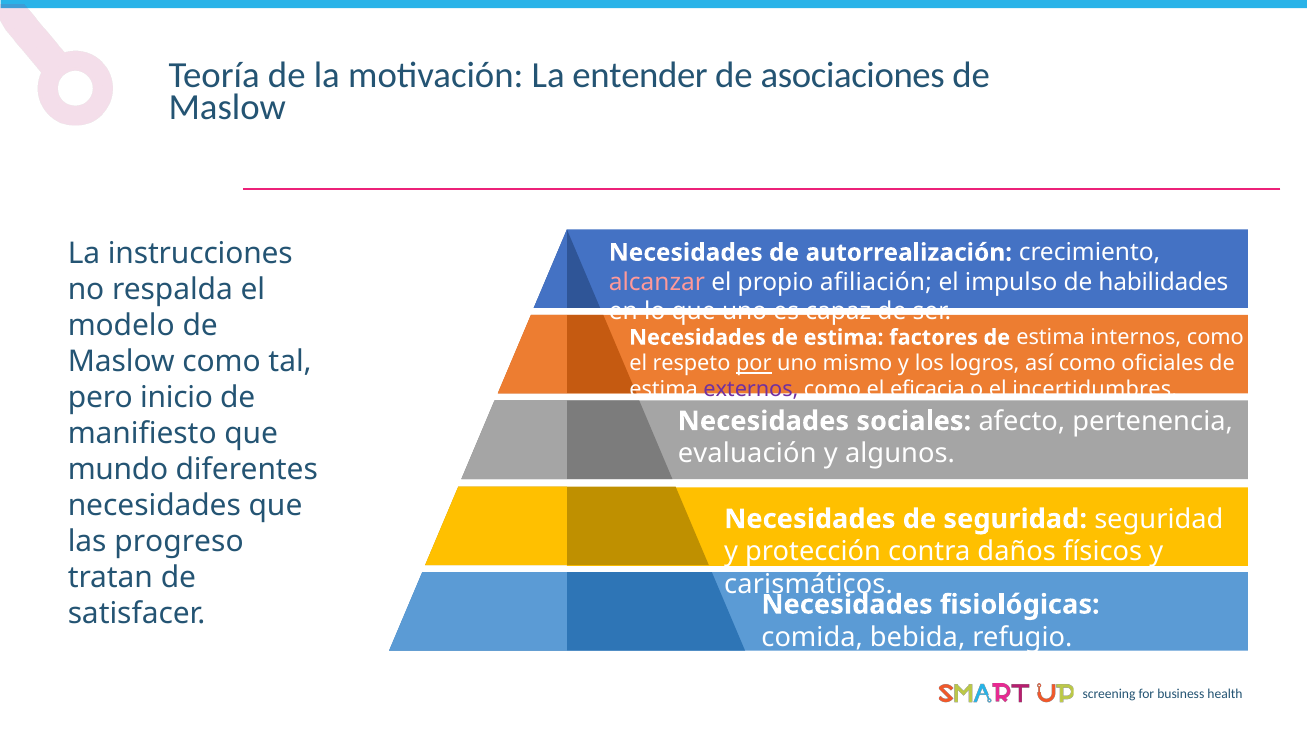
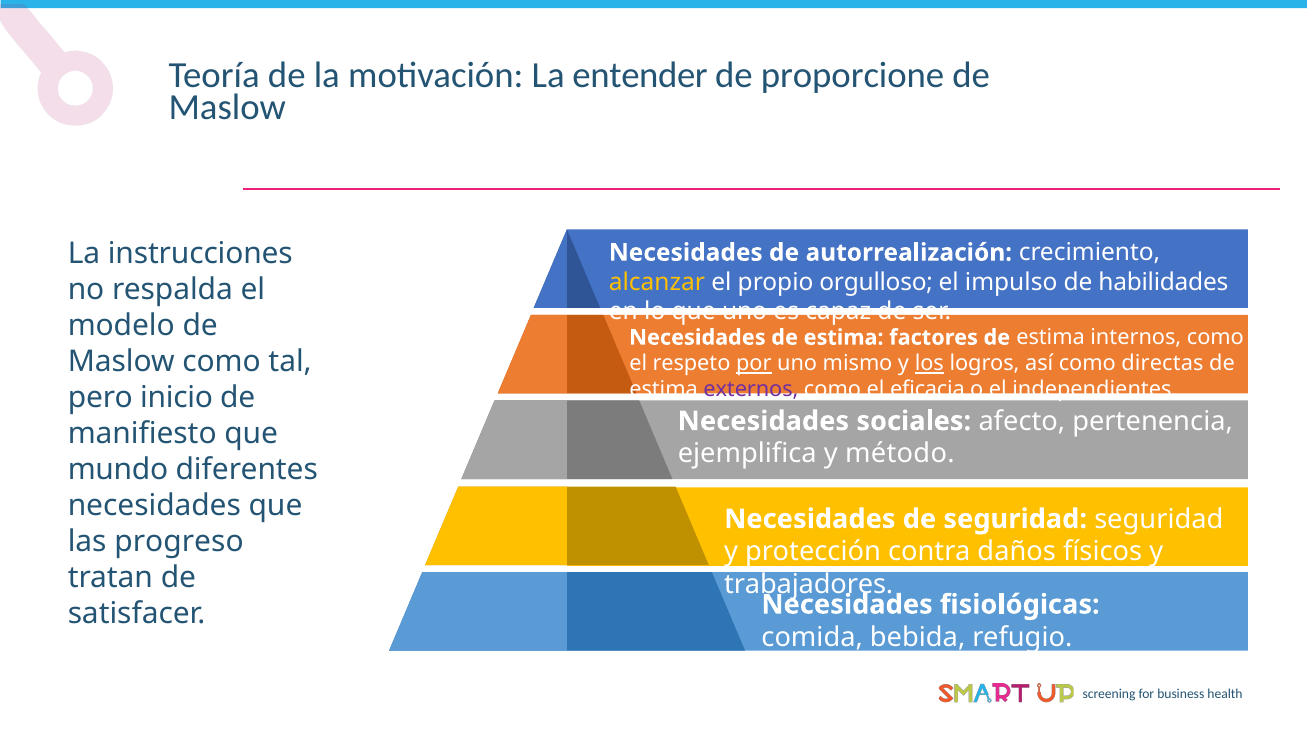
asociaciones: asociaciones -> proporcione
alcanzar colour: pink -> yellow
afiliación: afiliación -> orgulloso
los underline: none -> present
oficiales: oficiales -> directas
incertidumbres: incertidumbres -> independientes
evaluación: evaluación -> ejemplifica
algunos: algunos -> método
carismáticos: carismáticos -> trabajadores
